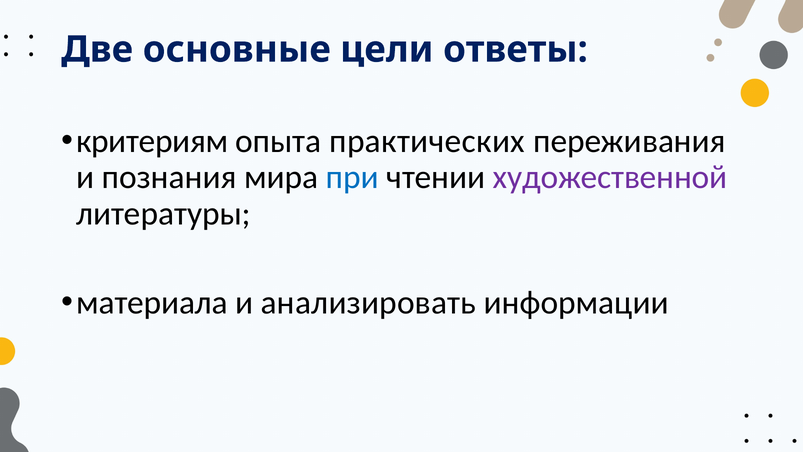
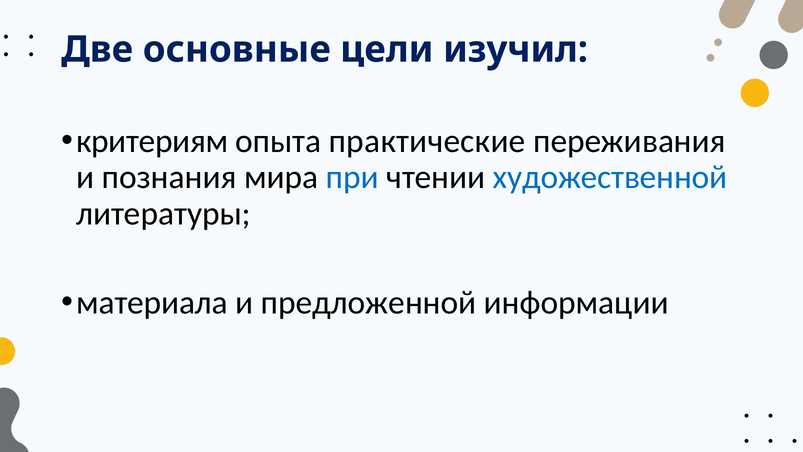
ответы: ответы -> изучил
практических: практических -> практические
художественной colour: purple -> blue
анализировать: анализировать -> предложенной
